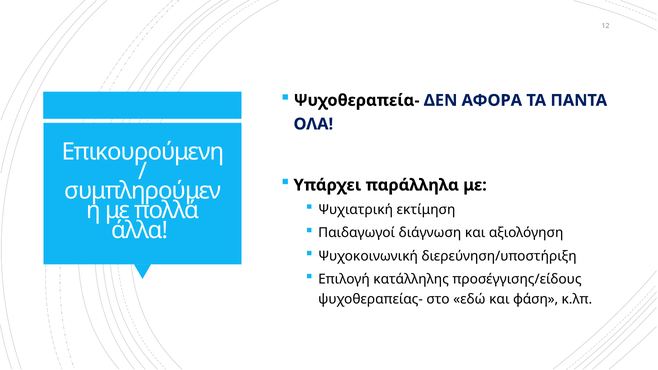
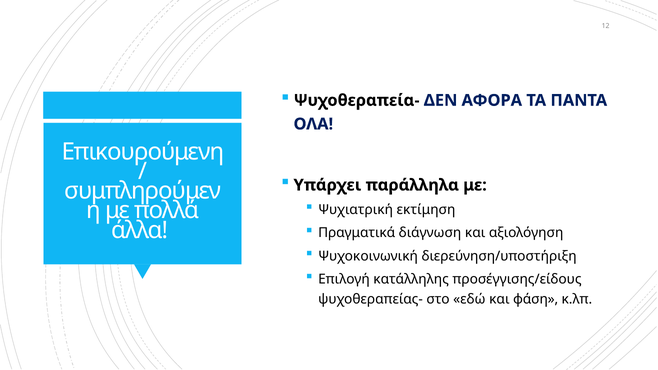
Παιδαγωγοί: Παιδαγωγοί -> Πραγματικά
